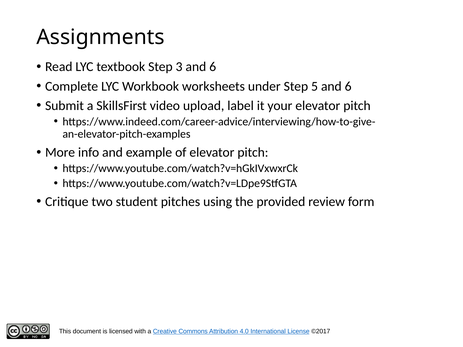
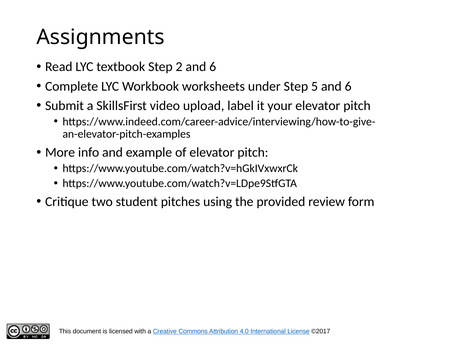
3: 3 -> 2
